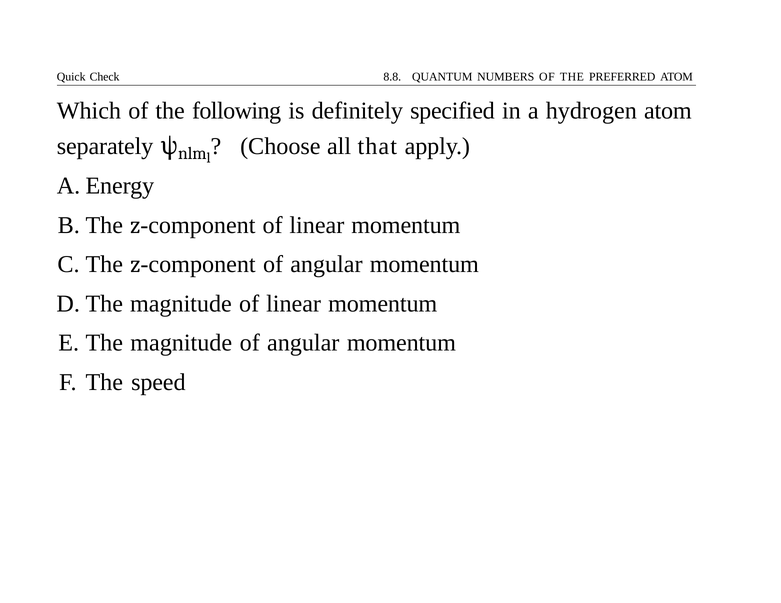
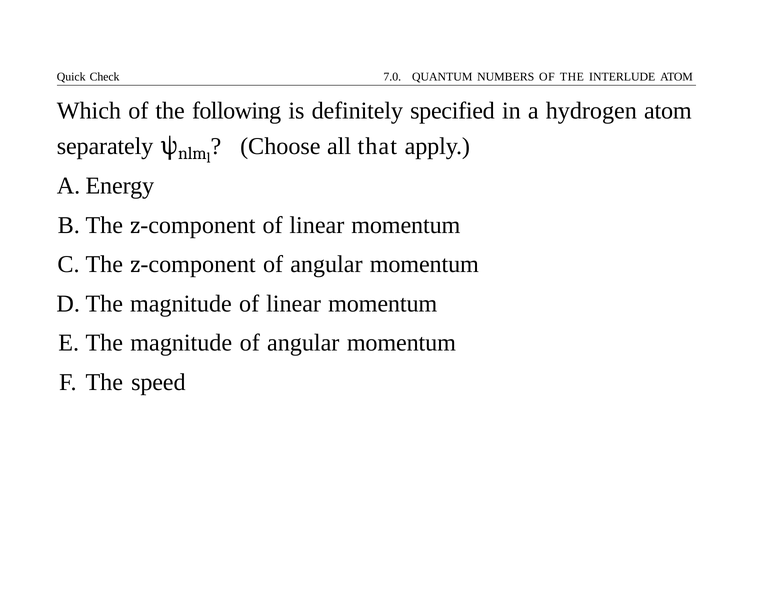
8.8: 8.8 -> 7.0
PREFERRED: PREFERRED -> INTERLUDE
